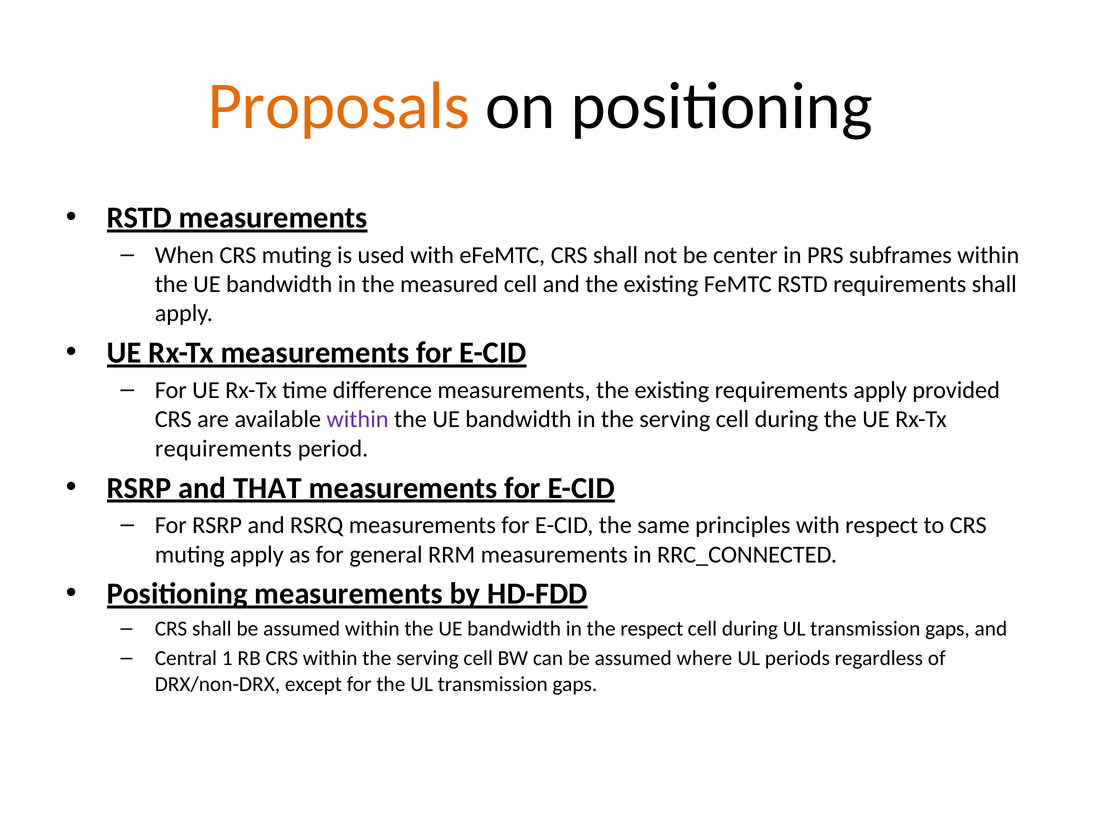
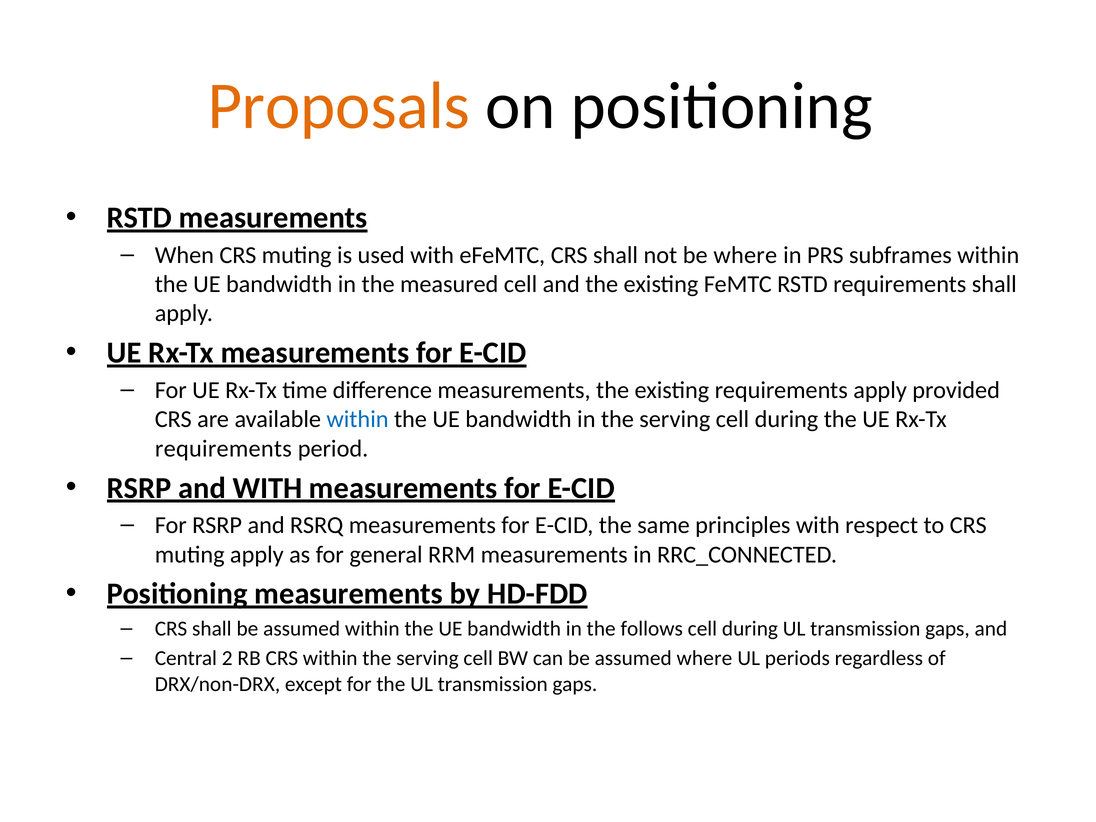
be center: center -> where
within at (358, 419) colour: purple -> blue
and THAT: THAT -> WITH
the respect: respect -> follows
1: 1 -> 2
